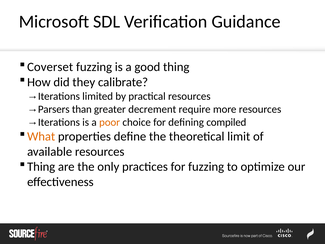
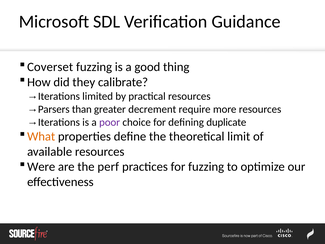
poor colour: orange -> purple
compiled: compiled -> duplicate
Thing at (41, 167): Thing -> Were
only: only -> perf
